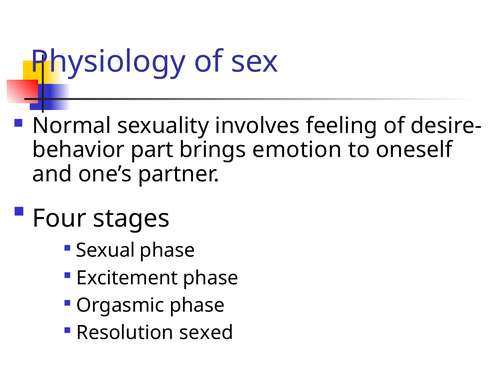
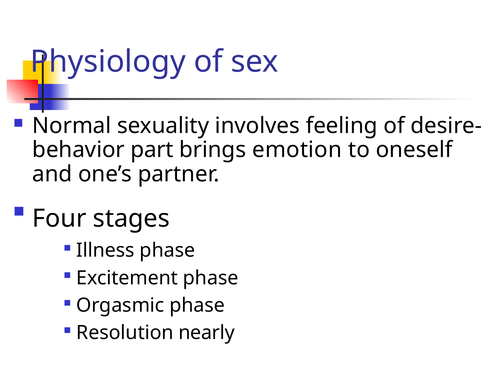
Sexual: Sexual -> Illness
sexed: sexed -> nearly
